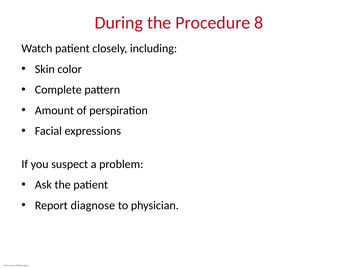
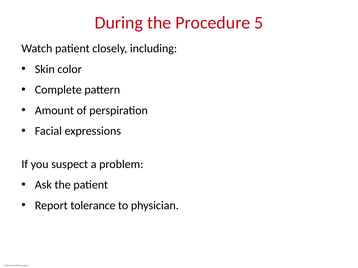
8: 8 -> 5
diagnose: diagnose -> tolerance
